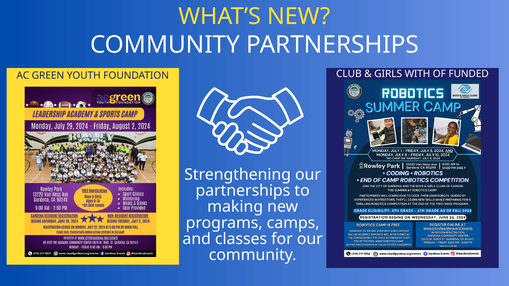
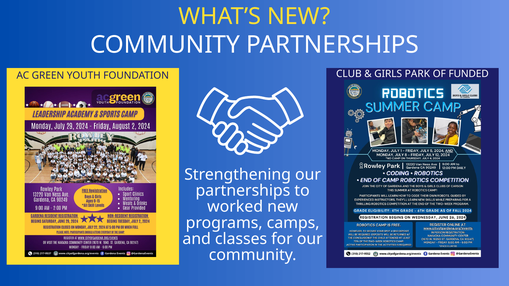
WITH: WITH -> PARK
making: making -> worked
